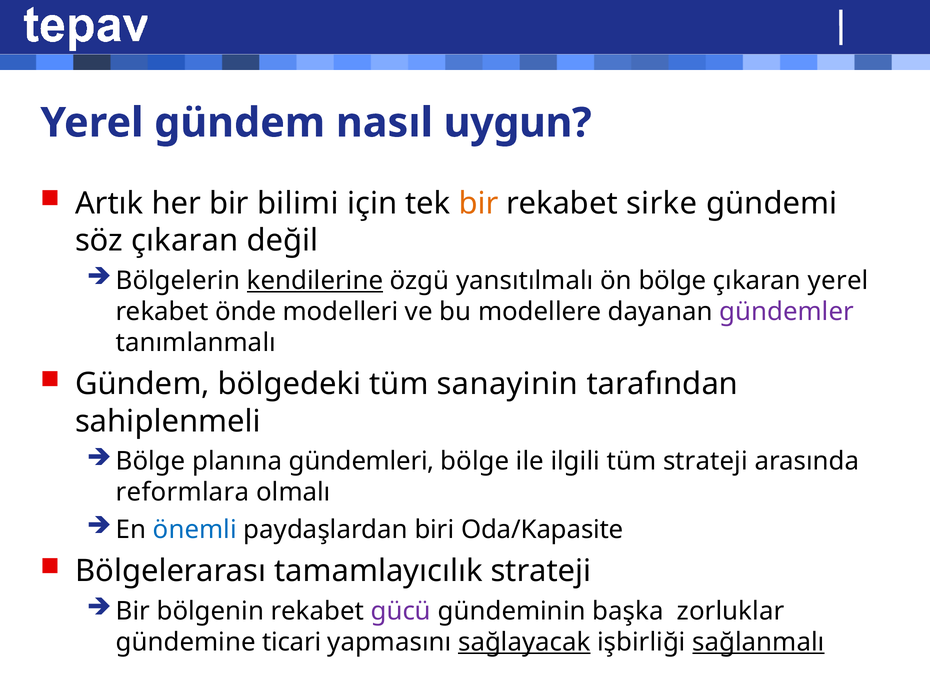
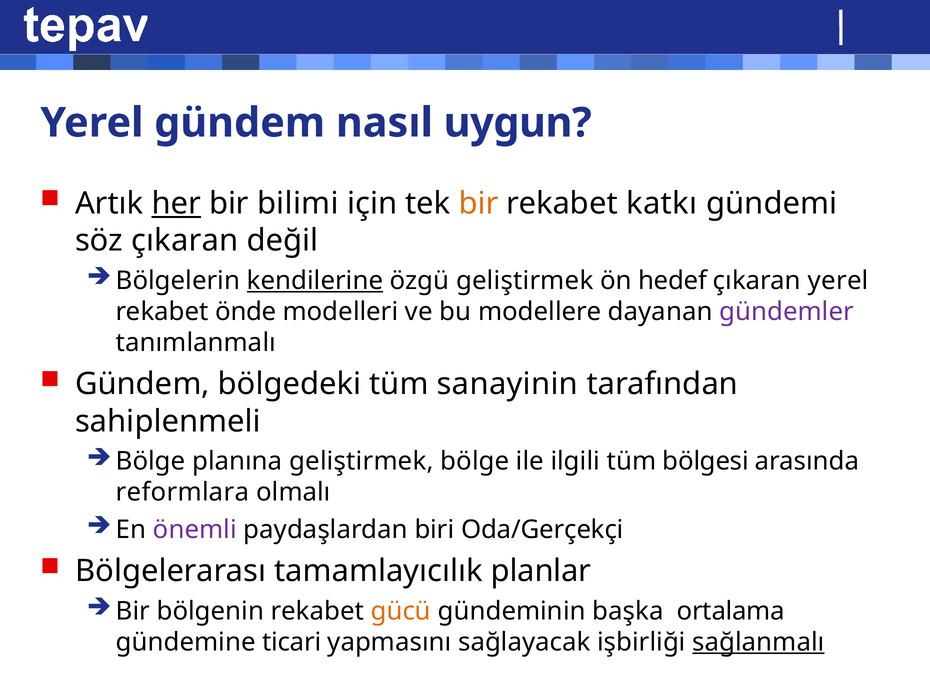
her underline: none -> present
sirke: sirke -> katkı
özgü yansıtılmalı: yansıtılmalı -> geliştirmek
ön bölge: bölge -> hedef
planına gündemleri: gündemleri -> geliştirmek
tüm strateji: strateji -> bölgesi
önemli colour: blue -> purple
Oda/Kapasite: Oda/Kapasite -> Oda/Gerçekçi
tamamlayıcılık strateji: strateji -> planlar
gücü colour: purple -> orange
zorluklar: zorluklar -> ortalama
sağlayacak underline: present -> none
